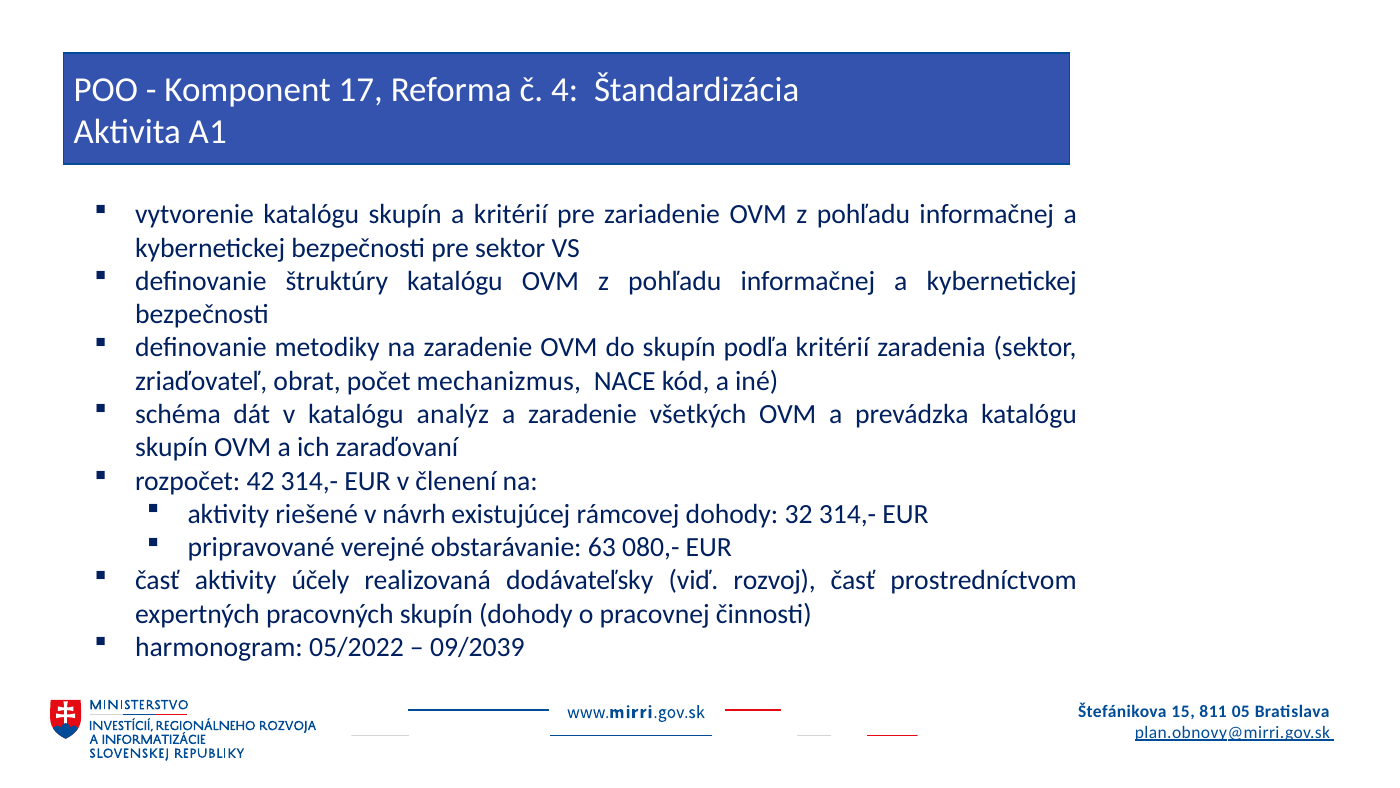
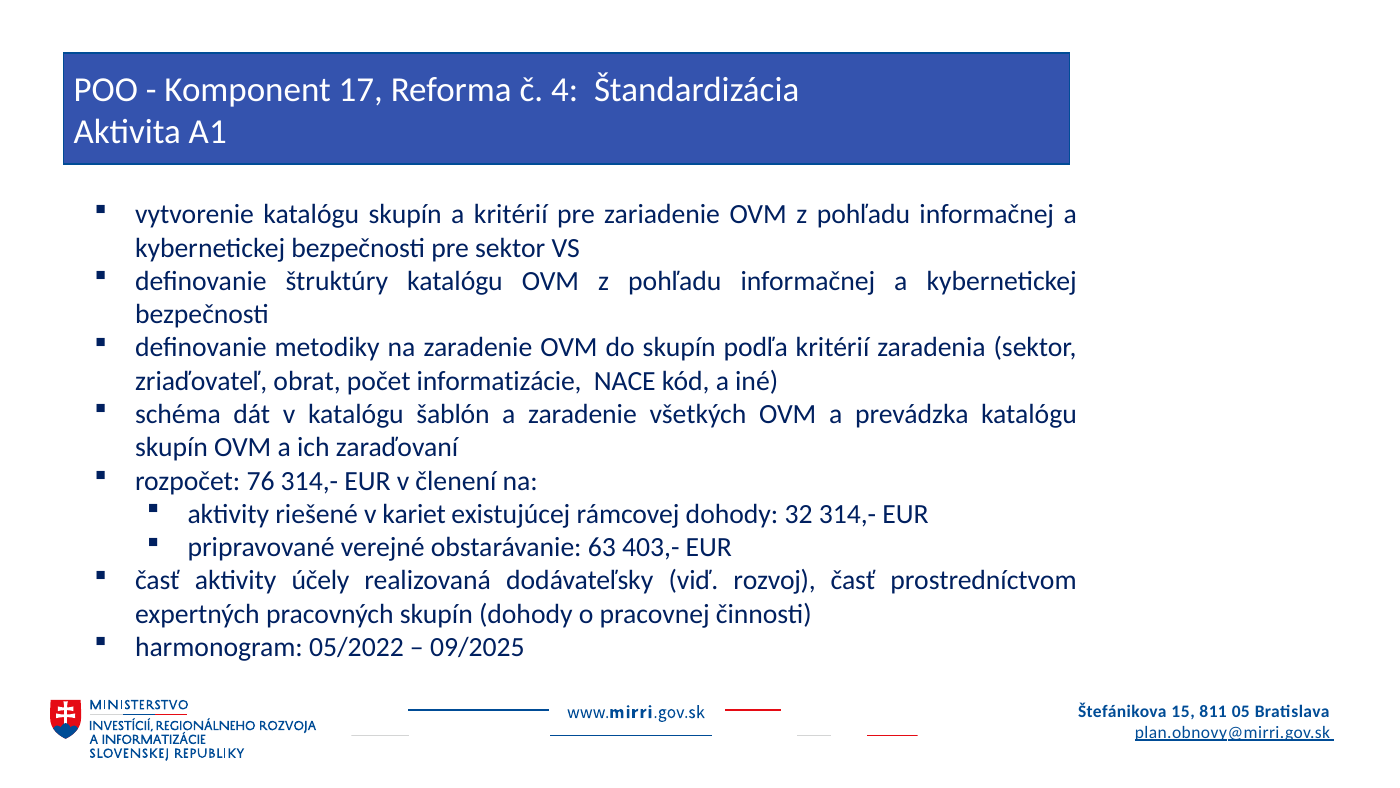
mechanizmus: mechanizmus -> informatizácie
analýz: analýz -> šablón
42: 42 -> 76
návrh: návrh -> kariet
080,-: 080,- -> 403,-
09/2039: 09/2039 -> 09/2025
